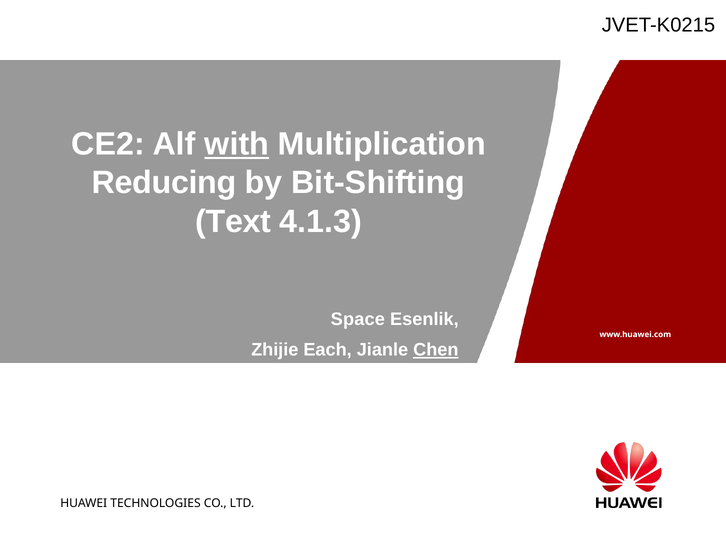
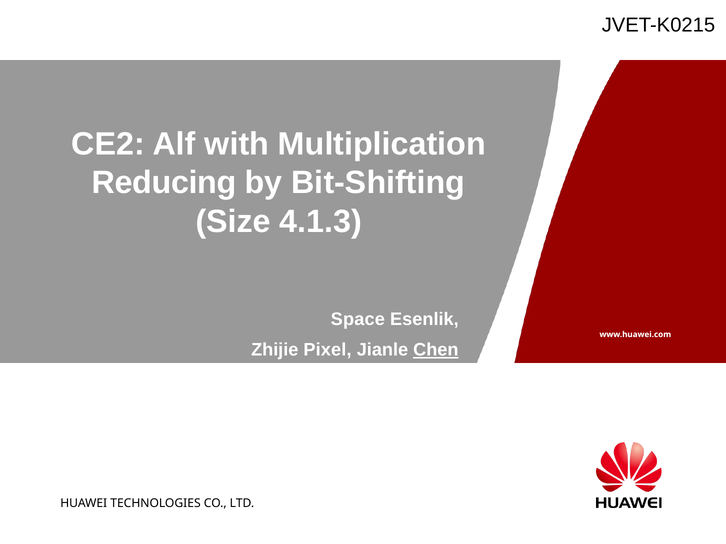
with underline: present -> none
Text: Text -> Size
Each: Each -> Pixel
